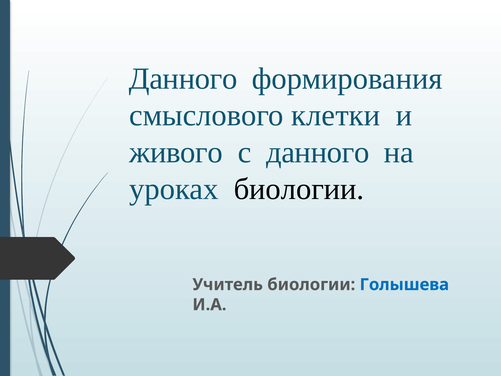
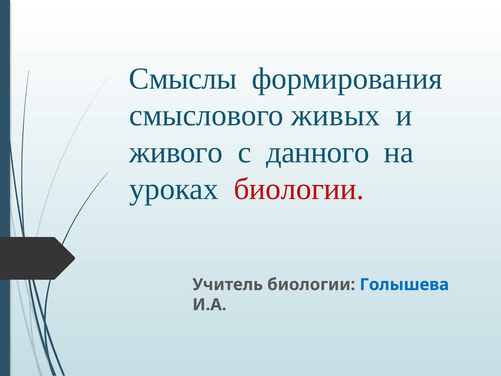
Данного at (183, 79): Данного -> Смыслы
клетки: клетки -> живых
биологии at (299, 189) colour: black -> red
